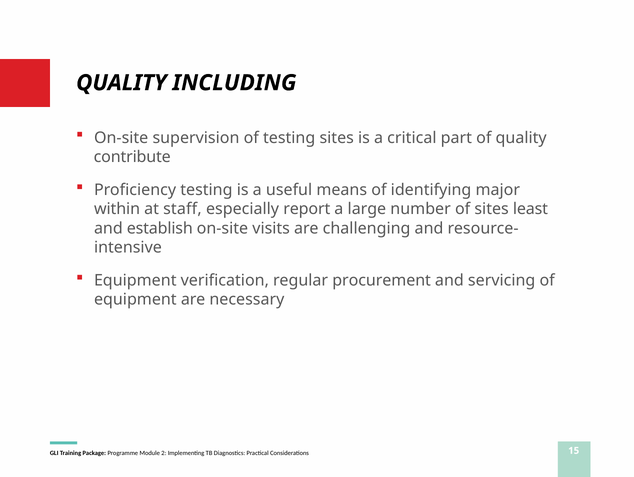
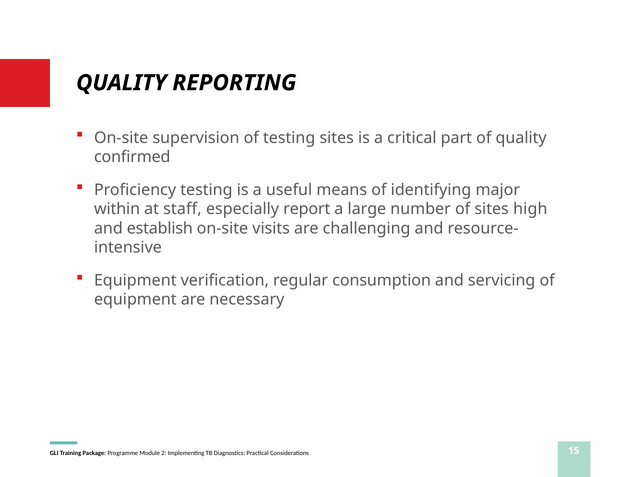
INCLUDING: INCLUDING -> REPORTING
contribute: contribute -> confirmed
least: least -> high
procurement: procurement -> consumption
